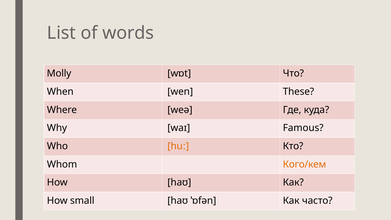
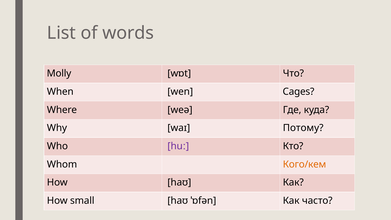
These: These -> Cages
Famous: Famous -> Потому
huː colour: orange -> purple
